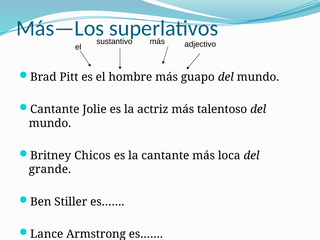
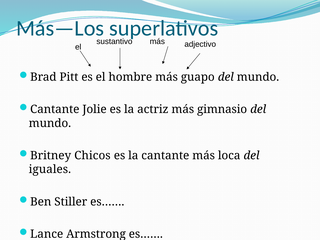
talentoso: talentoso -> gimnasio
grande: grande -> iguales
